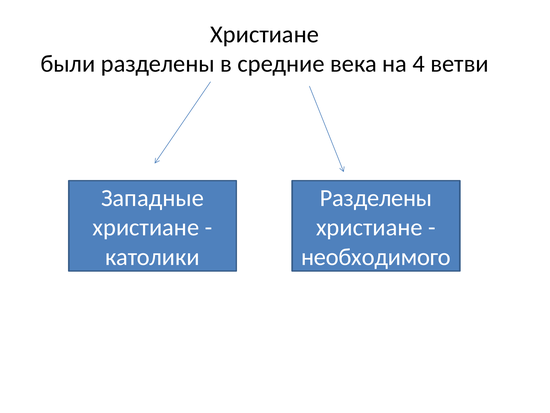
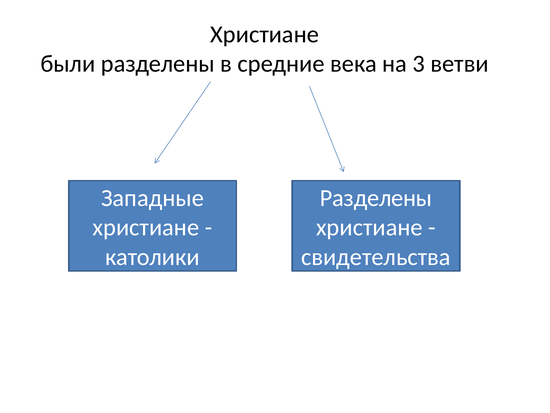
4: 4 -> 3
необходимого: необходимого -> свидетельства
